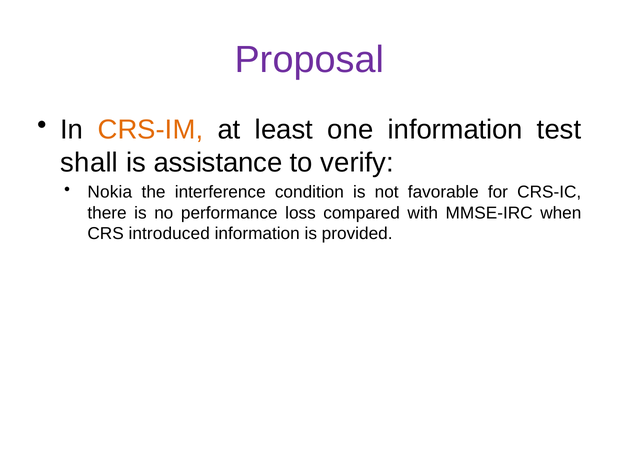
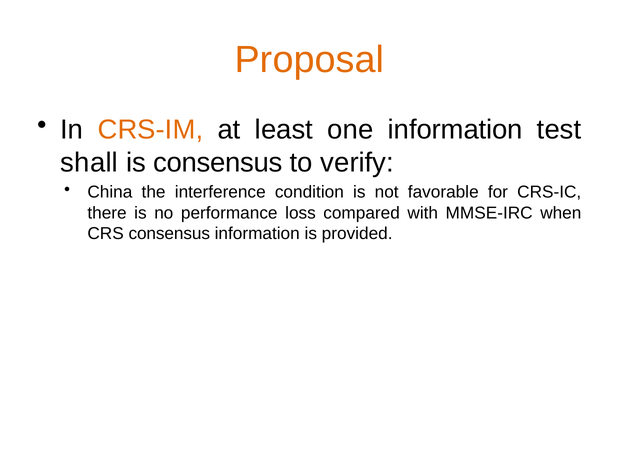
Proposal colour: purple -> orange
is assistance: assistance -> consensus
Nokia: Nokia -> China
CRS introduced: introduced -> consensus
